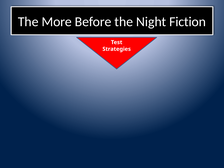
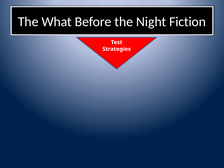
More: More -> What
